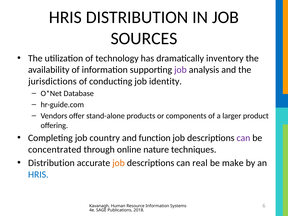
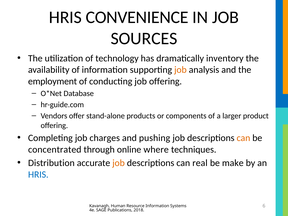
HRIS DISTRIBUTION: DISTRIBUTION -> CONVENIENCE
job at (180, 70) colour: purple -> orange
jurisdictions: jurisdictions -> employment
job identity: identity -> offering
country: country -> charges
function: function -> pushing
can at (243, 138) colour: purple -> orange
nature: nature -> where
